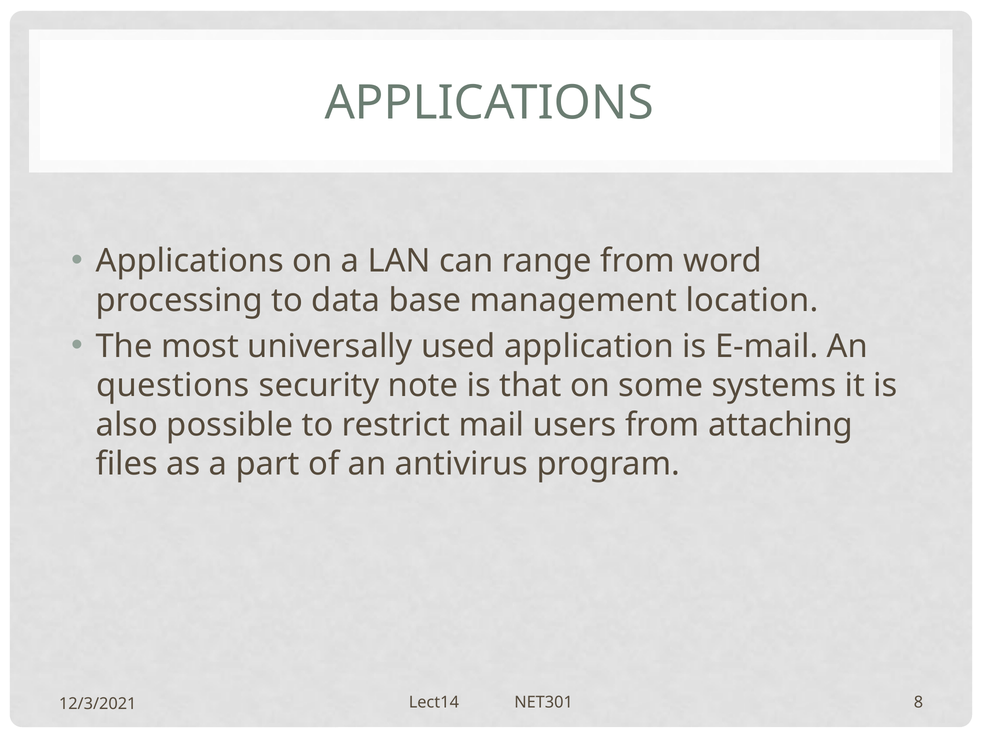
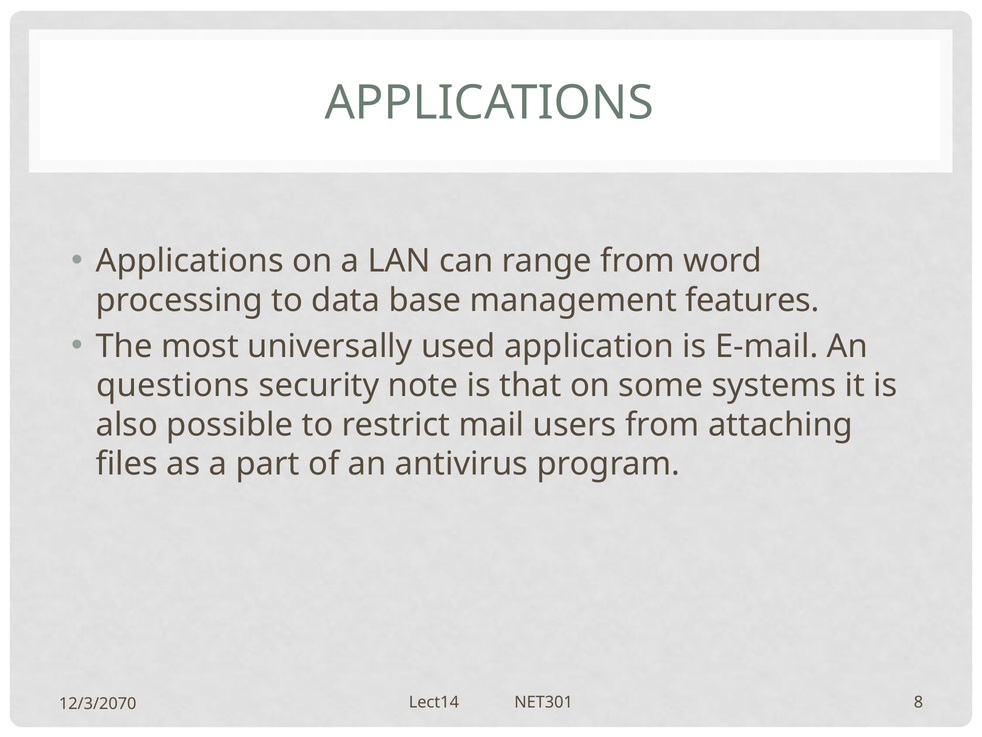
location: location -> features
12/3/2021: 12/3/2021 -> 12/3/2070
